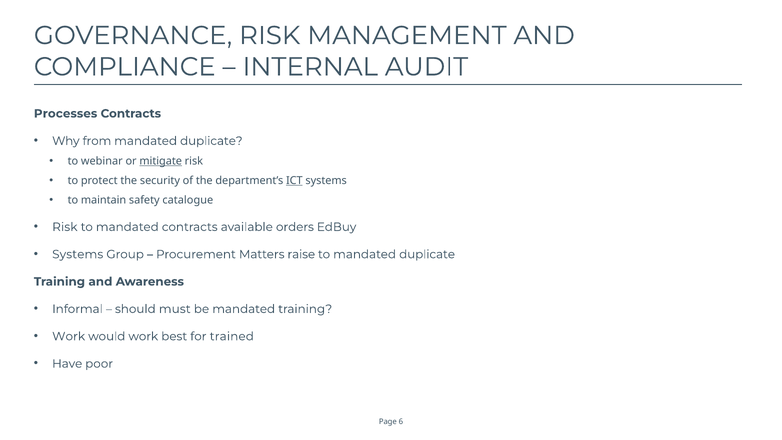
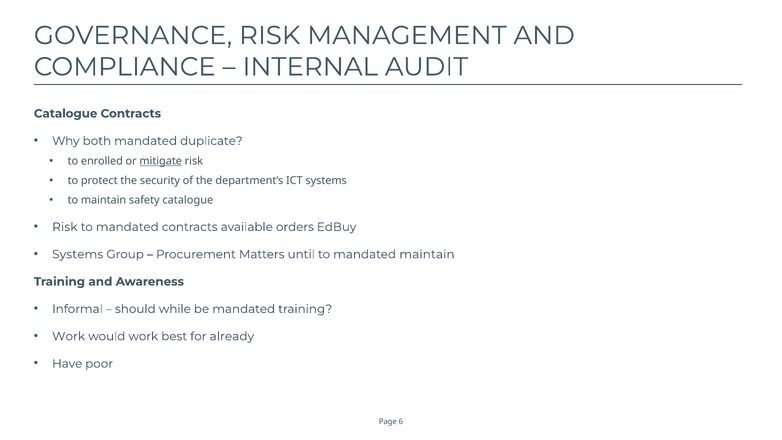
Processes at (66, 114): Processes -> Catalogue
from: from -> both
webinar: webinar -> enrolled
ICT underline: present -> none
raise: raise -> until
to mandated duplicate: duplicate -> maintain
must: must -> while
trained: trained -> already
